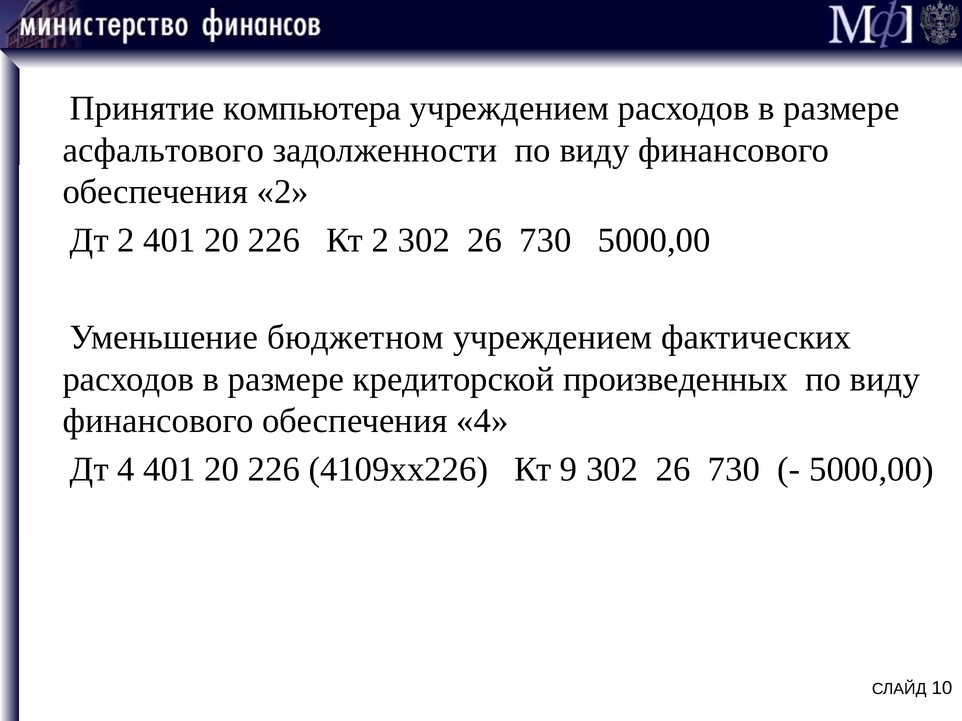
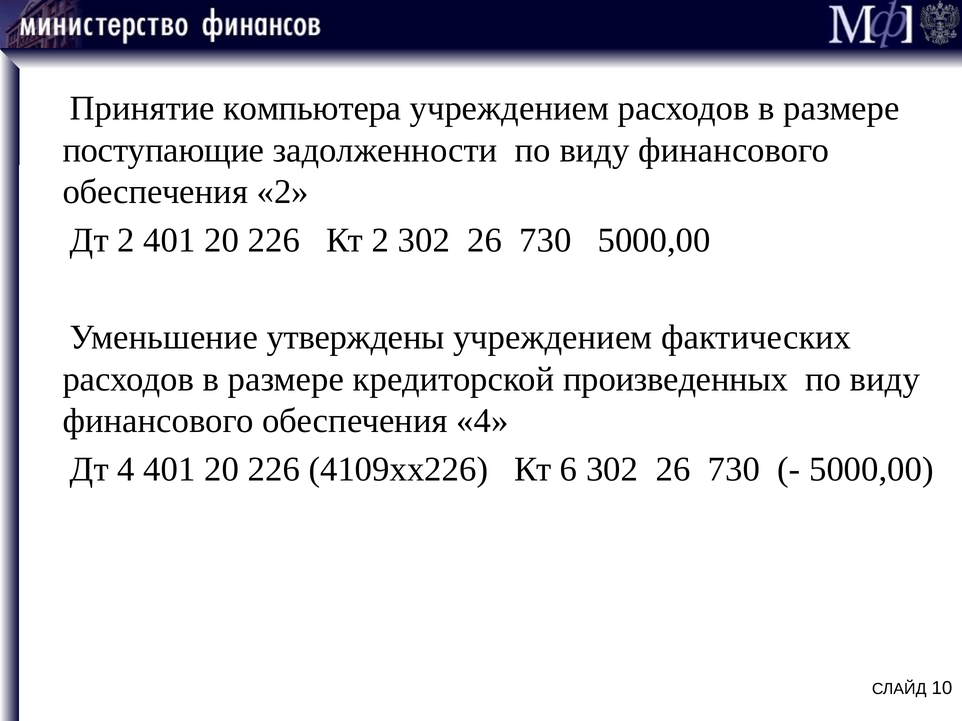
асфальтового: асфальтового -> поступающие
бюджетном: бюджетном -> утверждены
9: 9 -> 6
